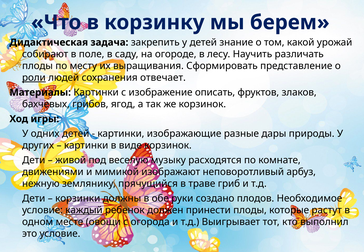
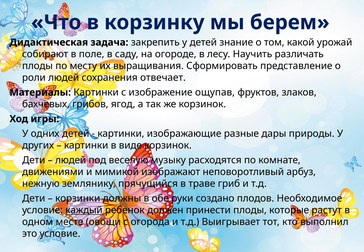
роли underline: present -> none
описать: описать -> ощупав
живой at (71, 160): живой -> людей
